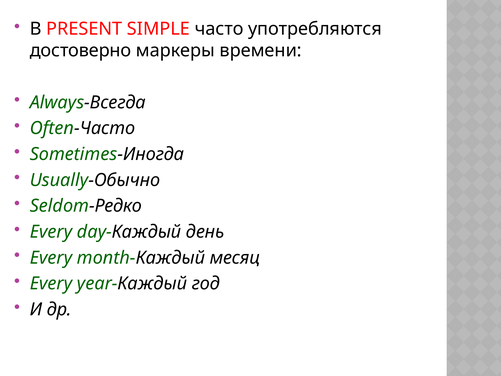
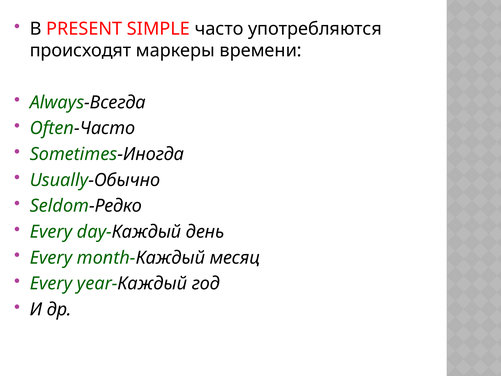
достоверно: достоверно -> происходят
